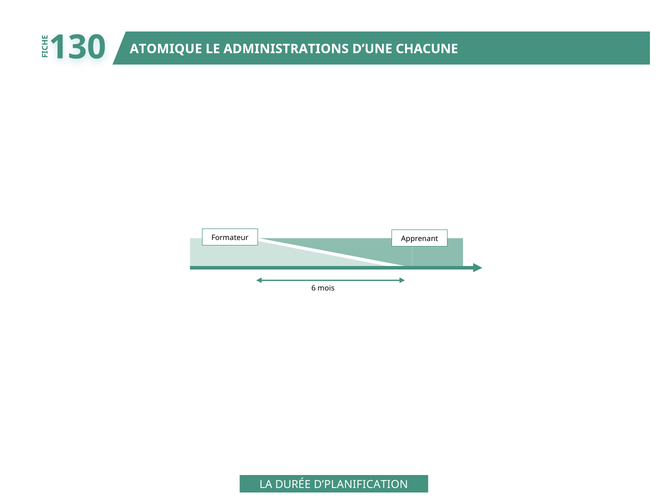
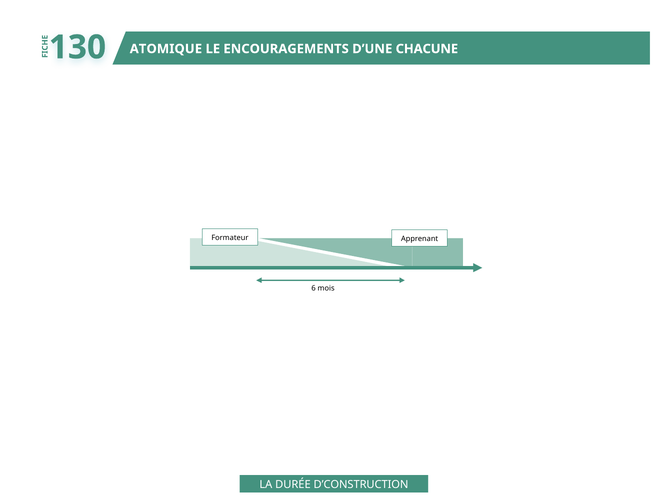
ADMINISTRATIONS: ADMINISTRATIONS -> ENCOURAGEMENTS
D’PLANIFICATION: D’PLANIFICATION -> D’CONSTRUCTION
